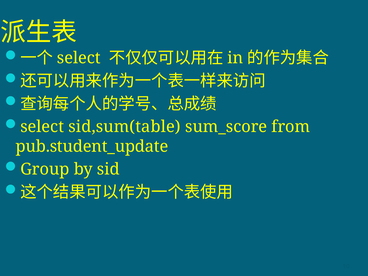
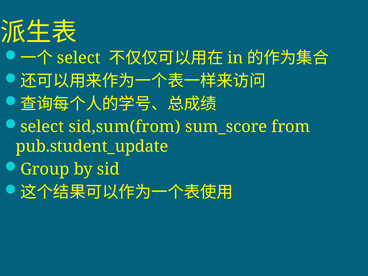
sid,sum(table: sid,sum(table -> sid,sum(from
